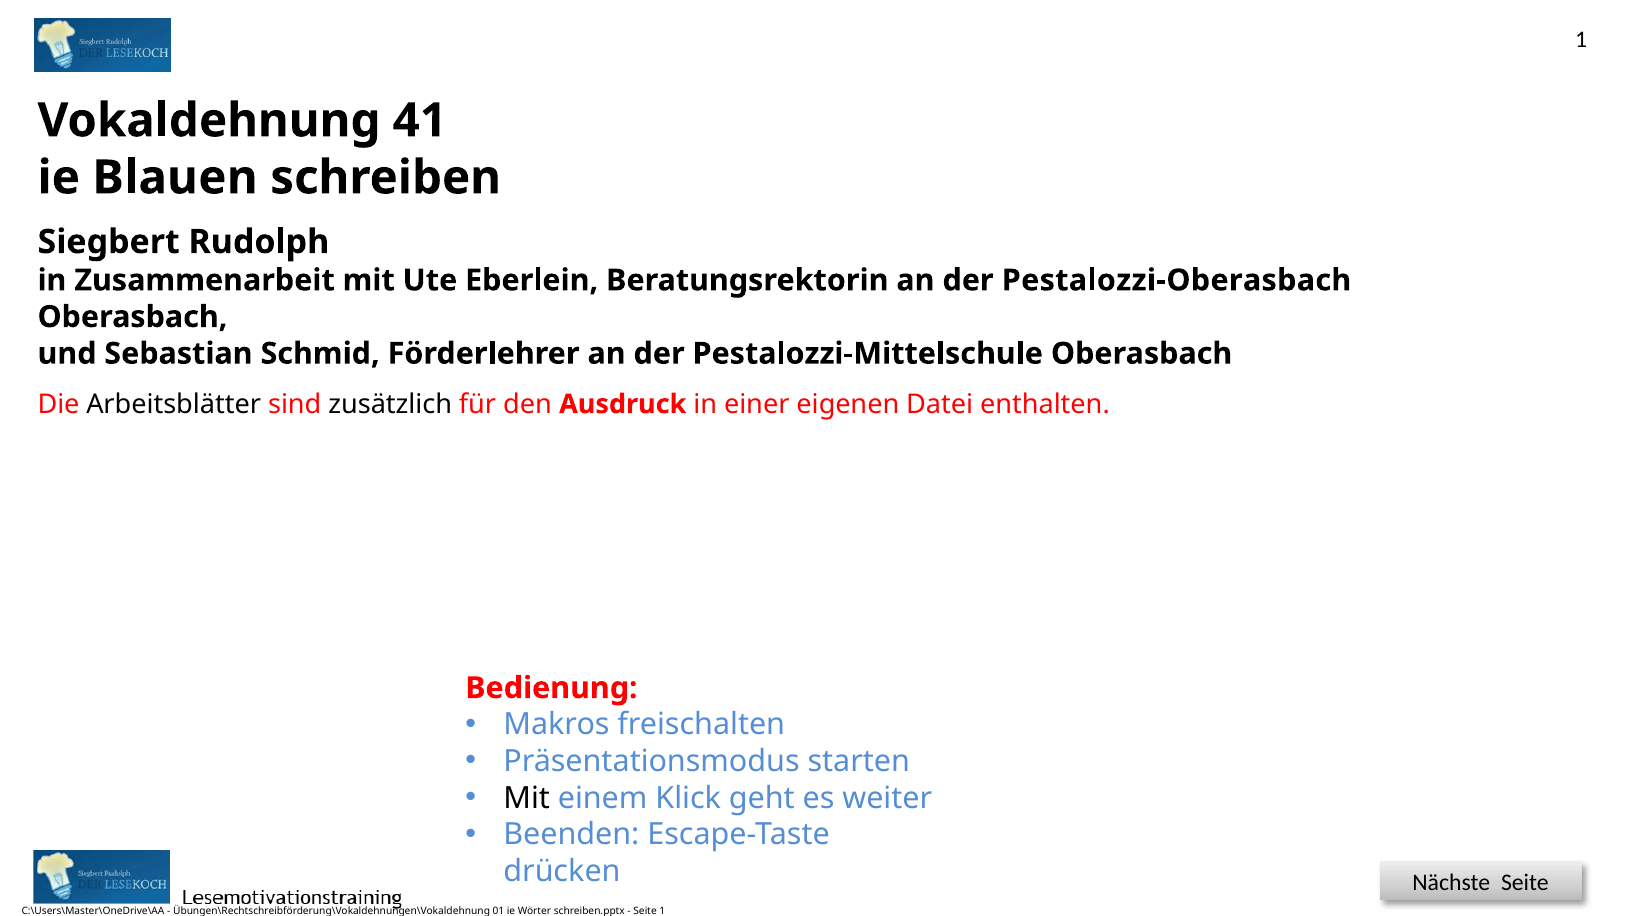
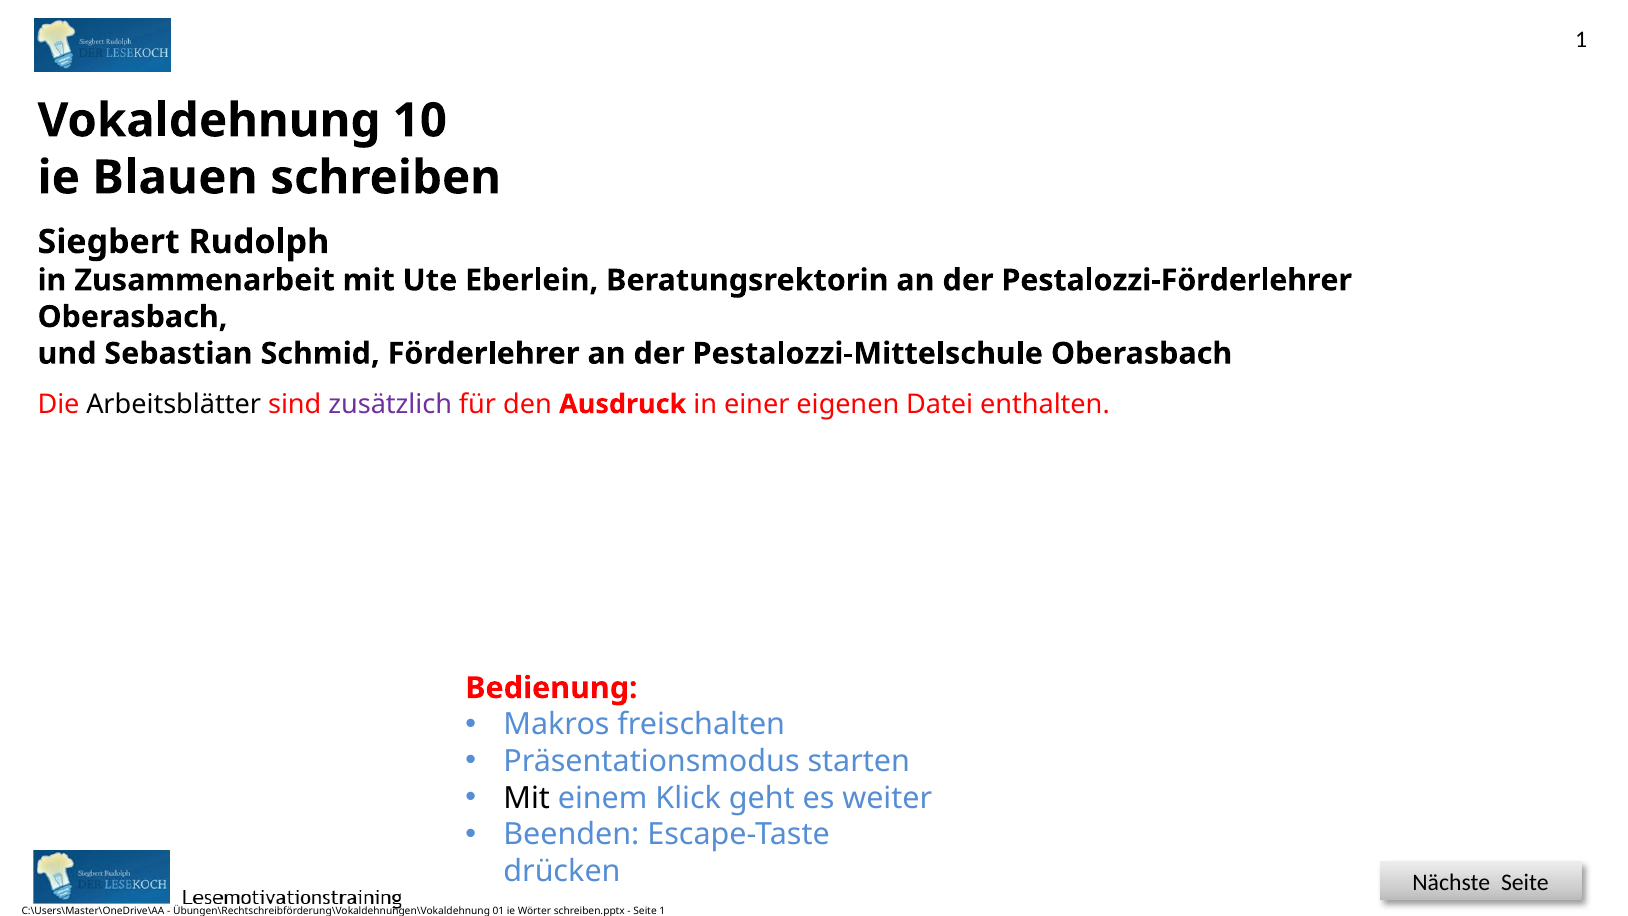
41: 41 -> 10
Pestalozzi-Oberasbach: Pestalozzi-Oberasbach -> Pestalozzi-Förderlehrer
zusätzlich colour: black -> purple
